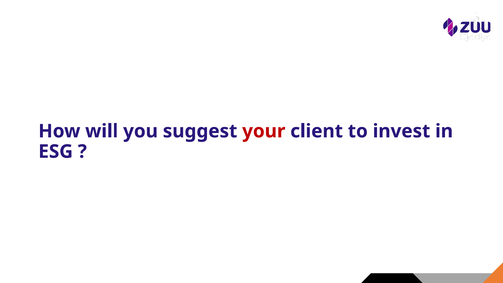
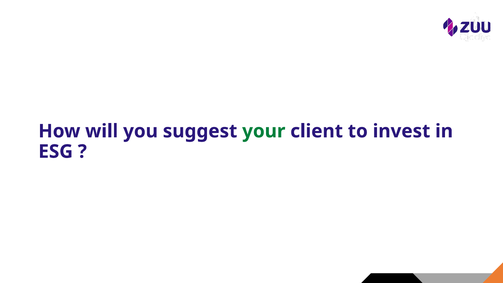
your colour: red -> green
